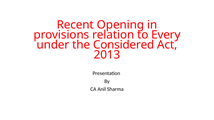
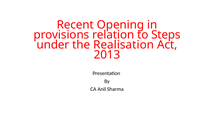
Every: Every -> Steps
Considered: Considered -> Realisation
